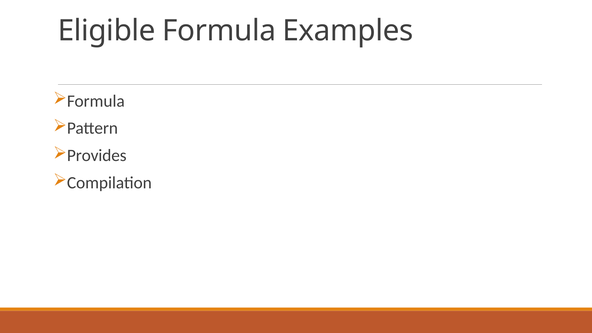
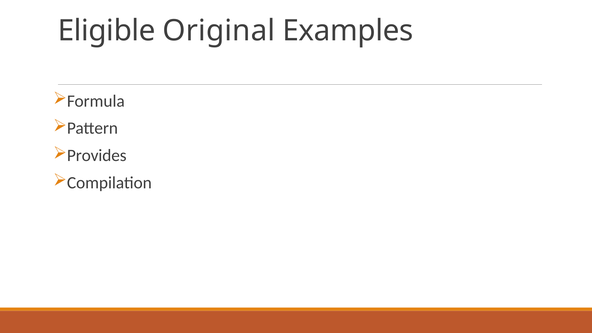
Eligible Formula: Formula -> Original
